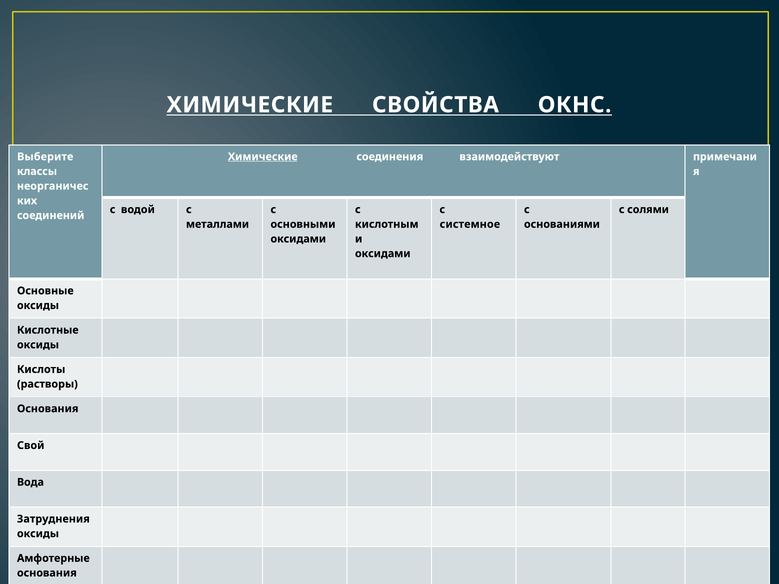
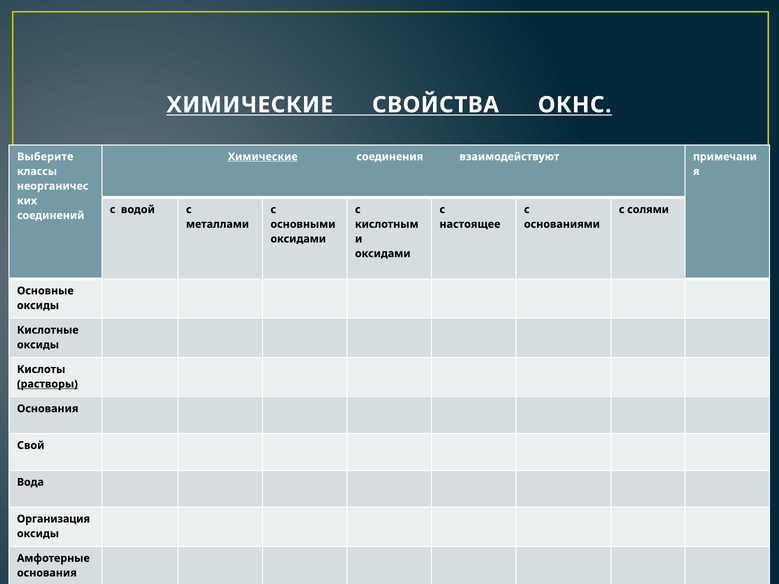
системное: системное -> настоящее
растворы underline: none -> present
Затруднения: Затруднения -> Организация
